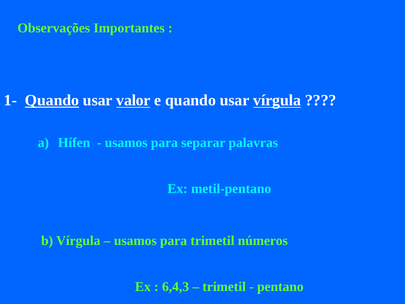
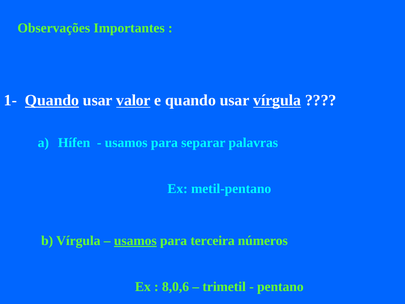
usamos at (135, 241) underline: none -> present
para trimetil: trimetil -> terceira
6,4,3: 6,4,3 -> 8,0,6
